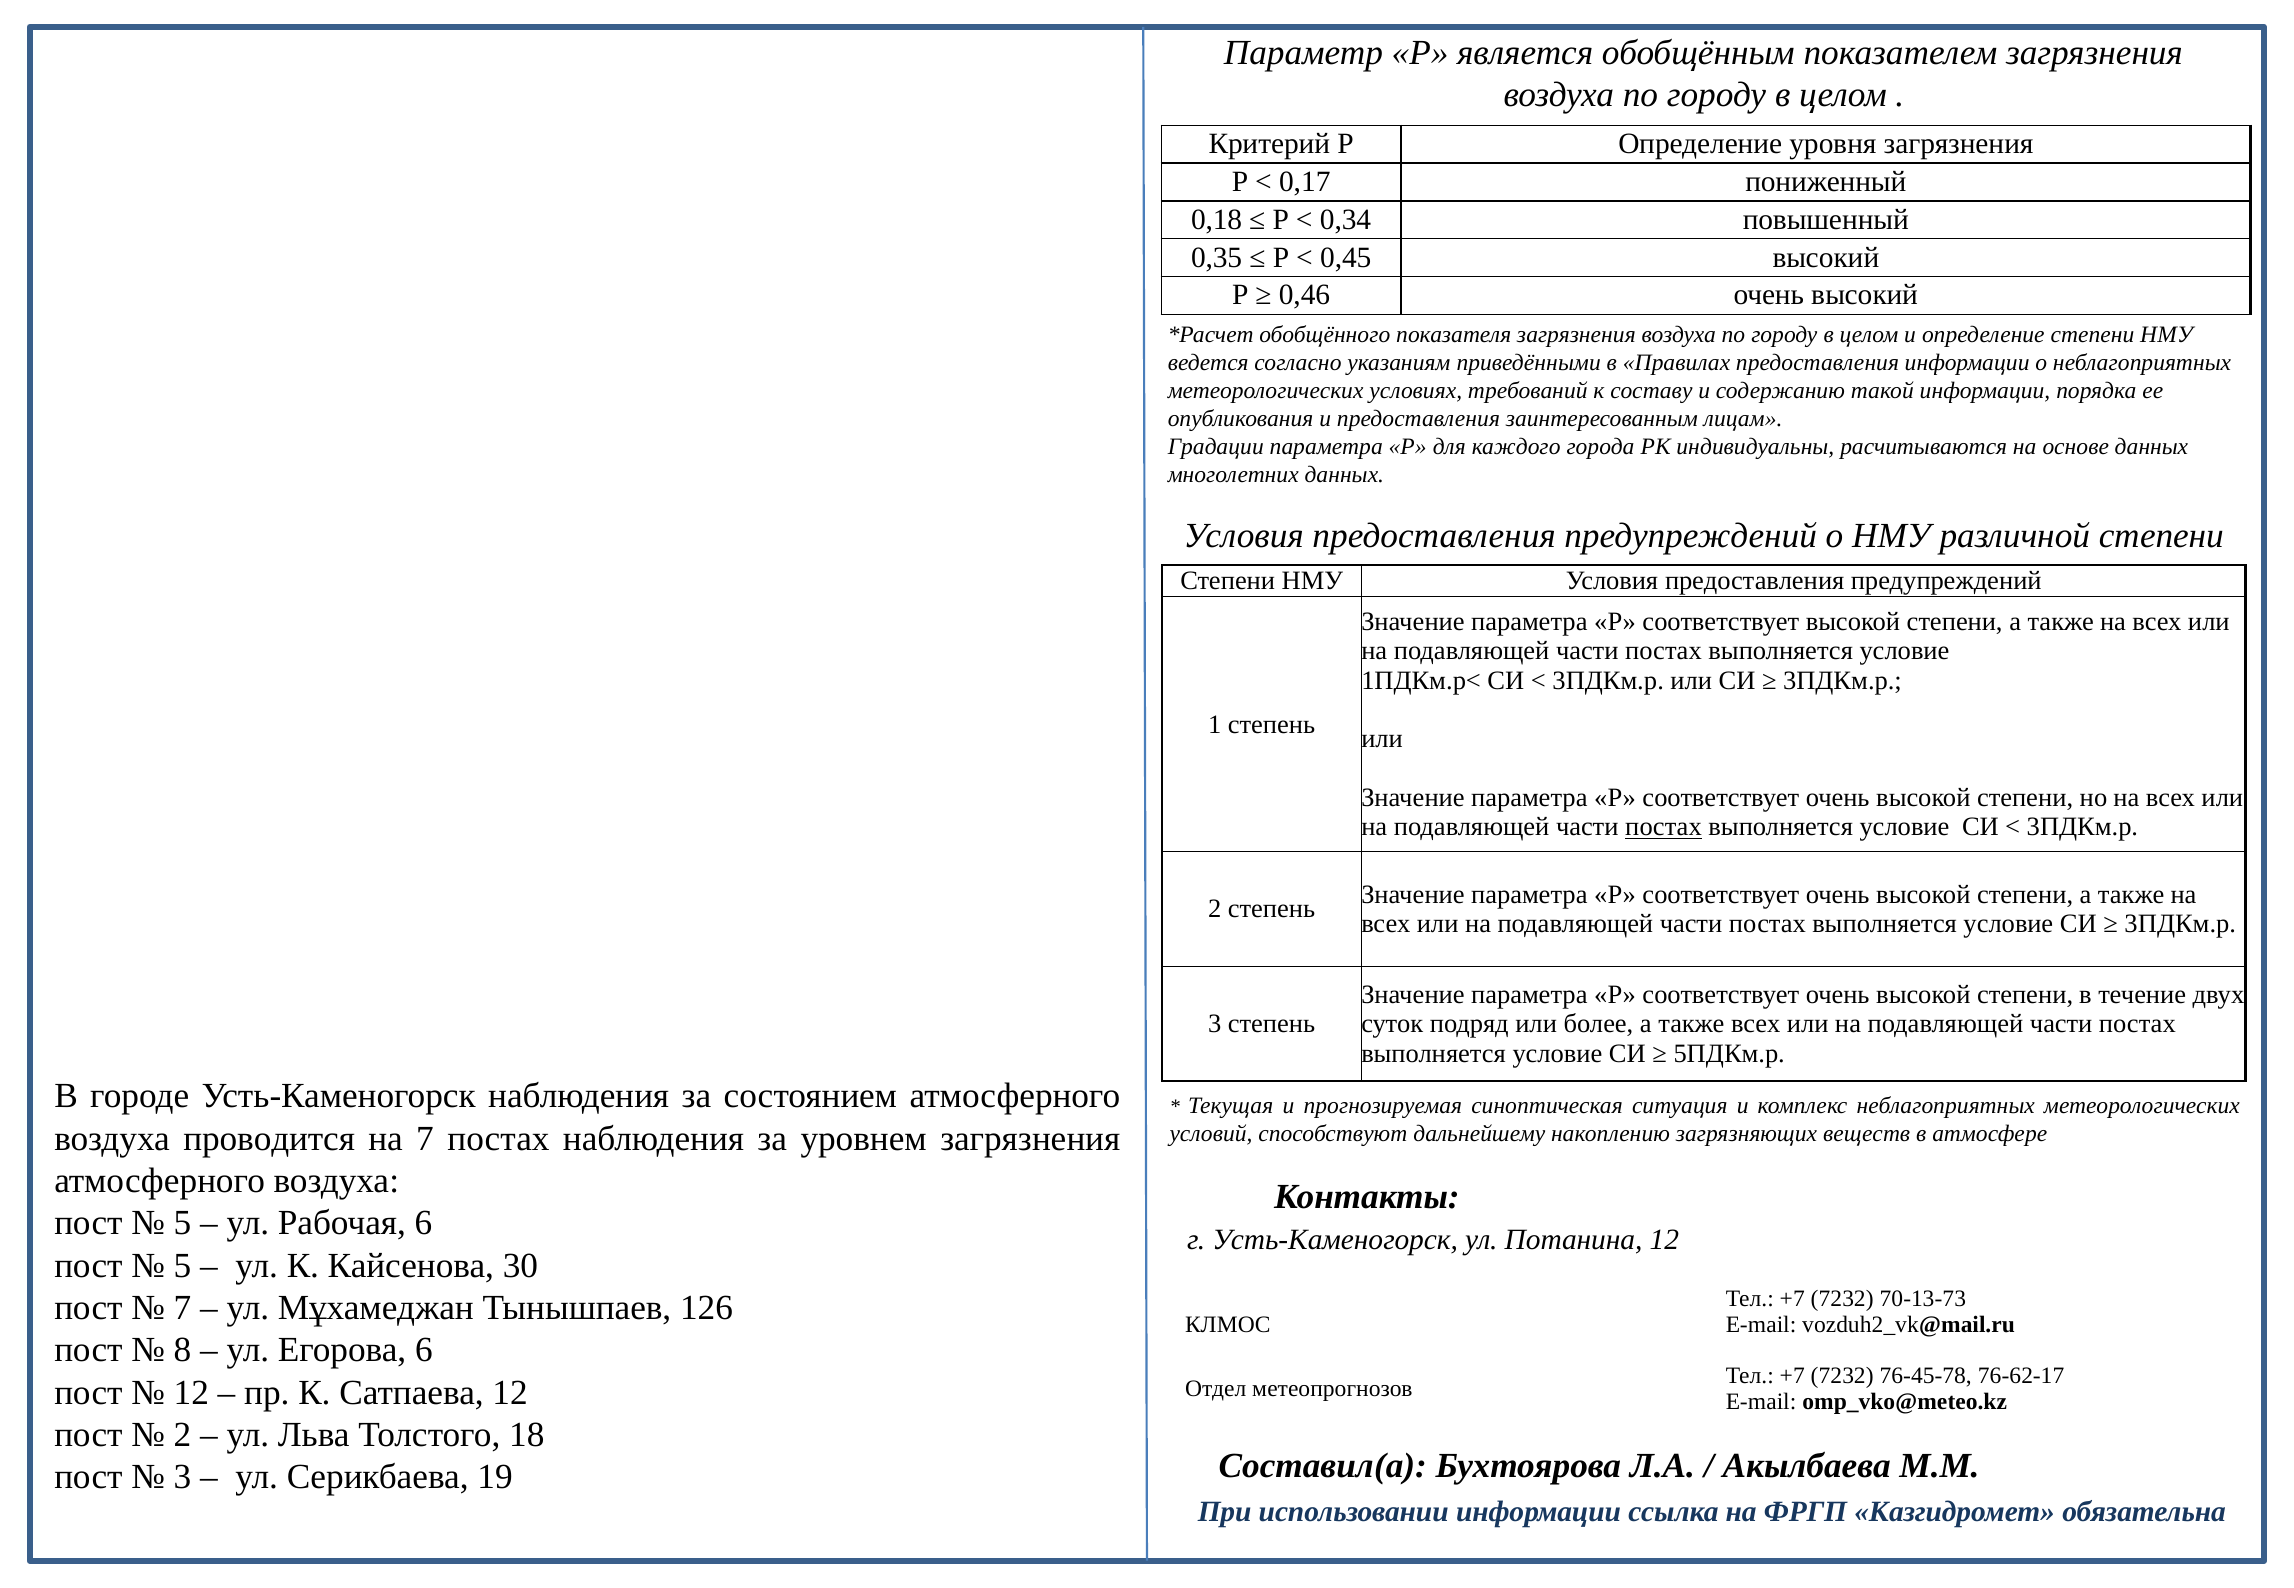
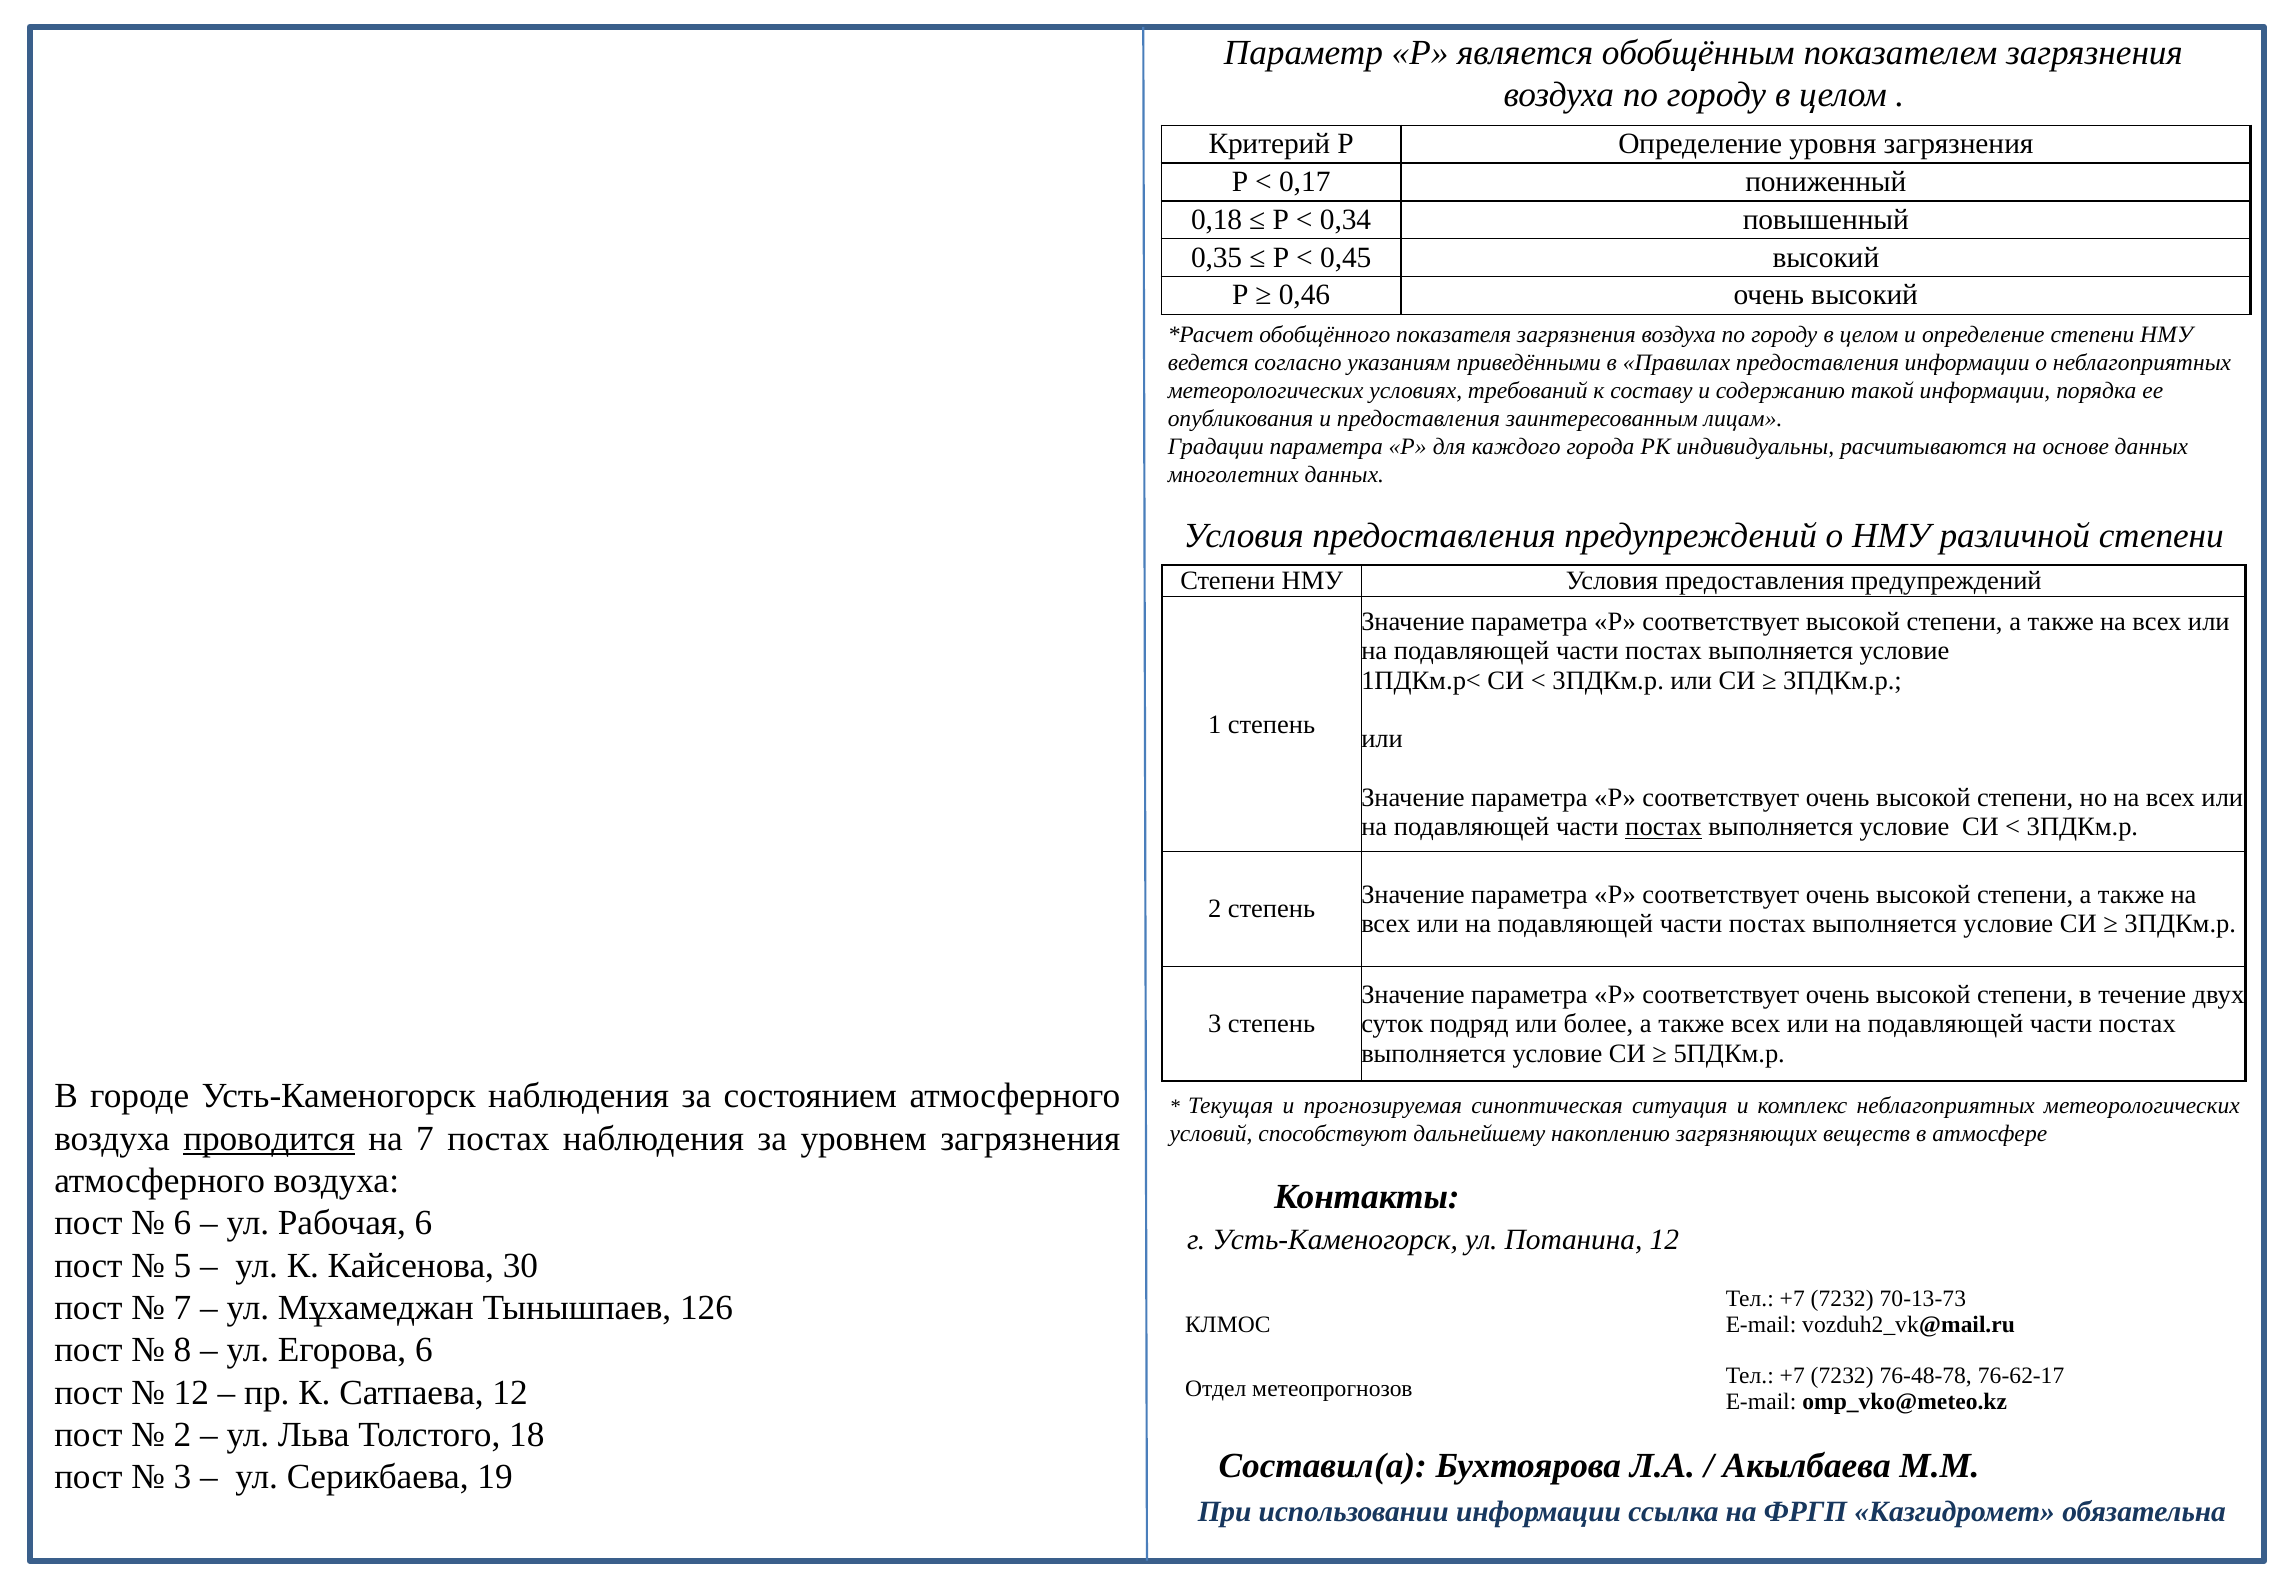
проводится underline: none -> present
5 at (182, 1223): 5 -> 6
76-45-78: 76-45-78 -> 76-48-78
